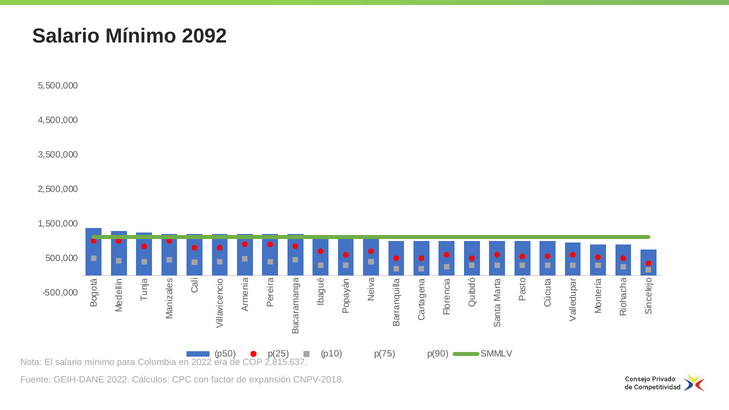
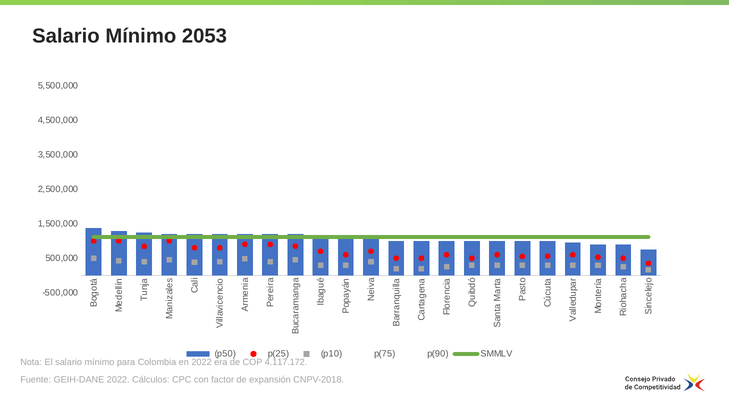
2092: 2092 -> 2053
2.815.637: 2.815.637 -> 4.117.172
